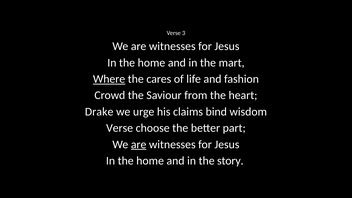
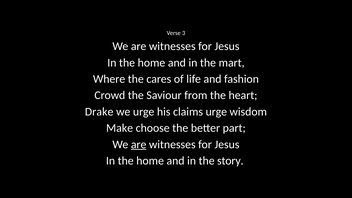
Where underline: present -> none
claims bind: bind -> urge
Verse at (120, 128): Verse -> Make
